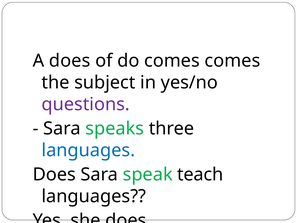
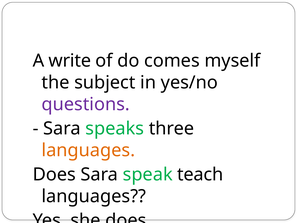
A does: does -> write
comes comes: comes -> myself
languages at (88, 150) colour: blue -> orange
